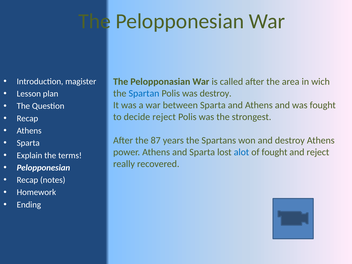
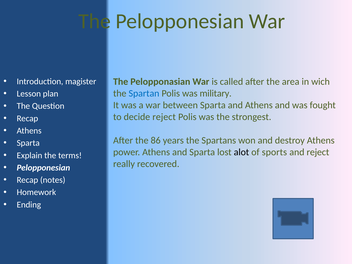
was destroy: destroy -> military
87: 87 -> 86
alot colour: blue -> black
of fought: fought -> sports
